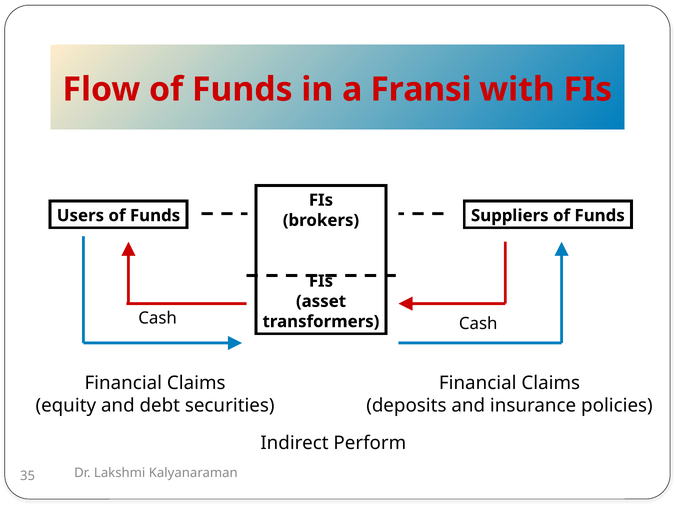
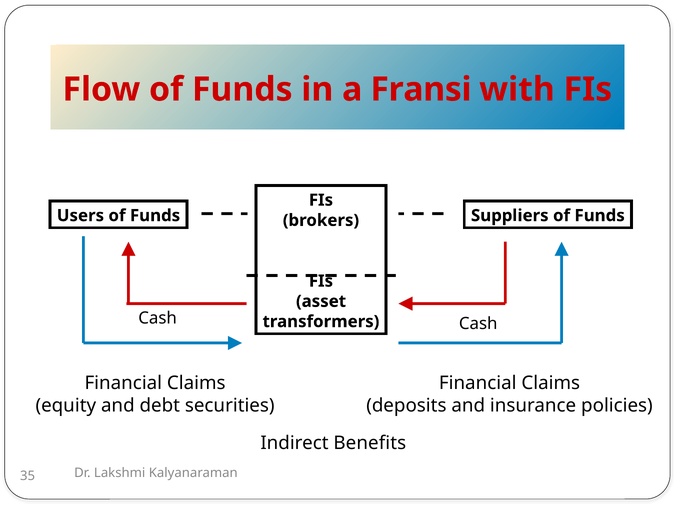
Perform: Perform -> Benefits
